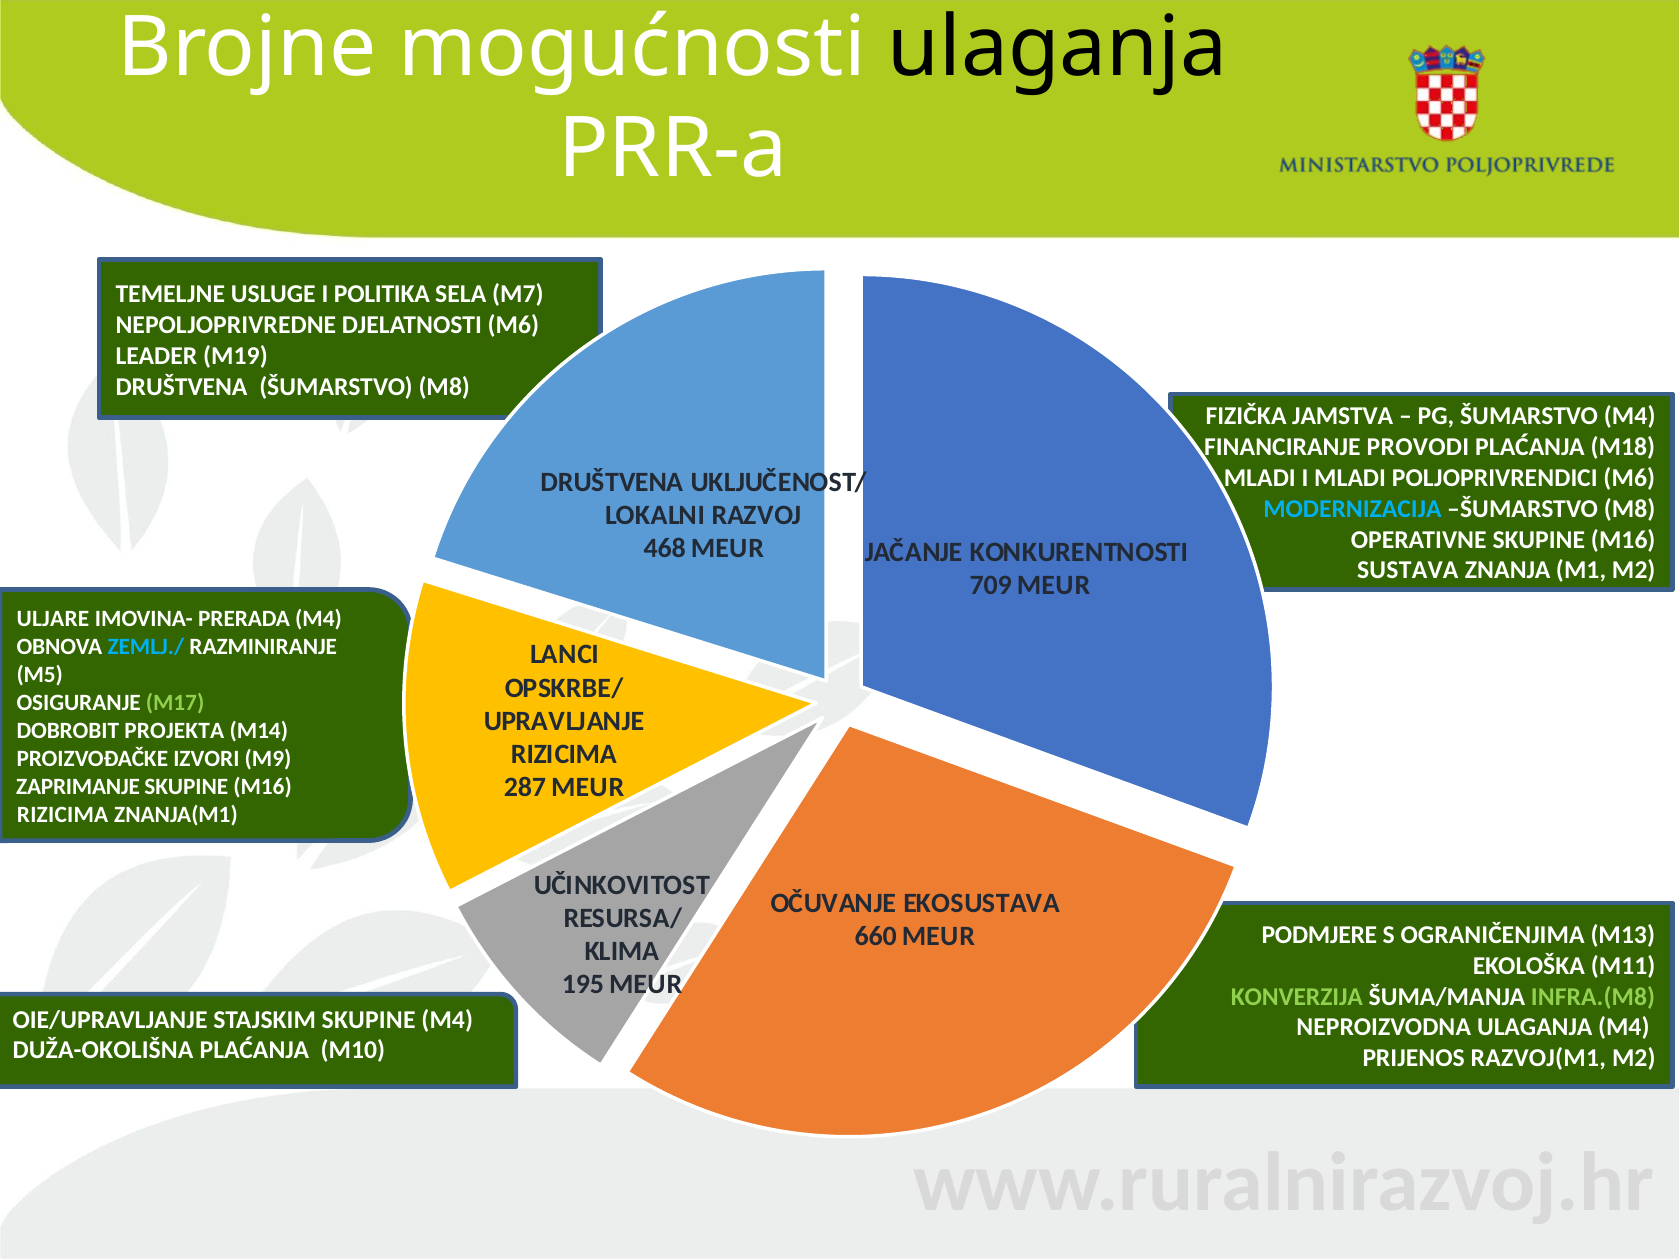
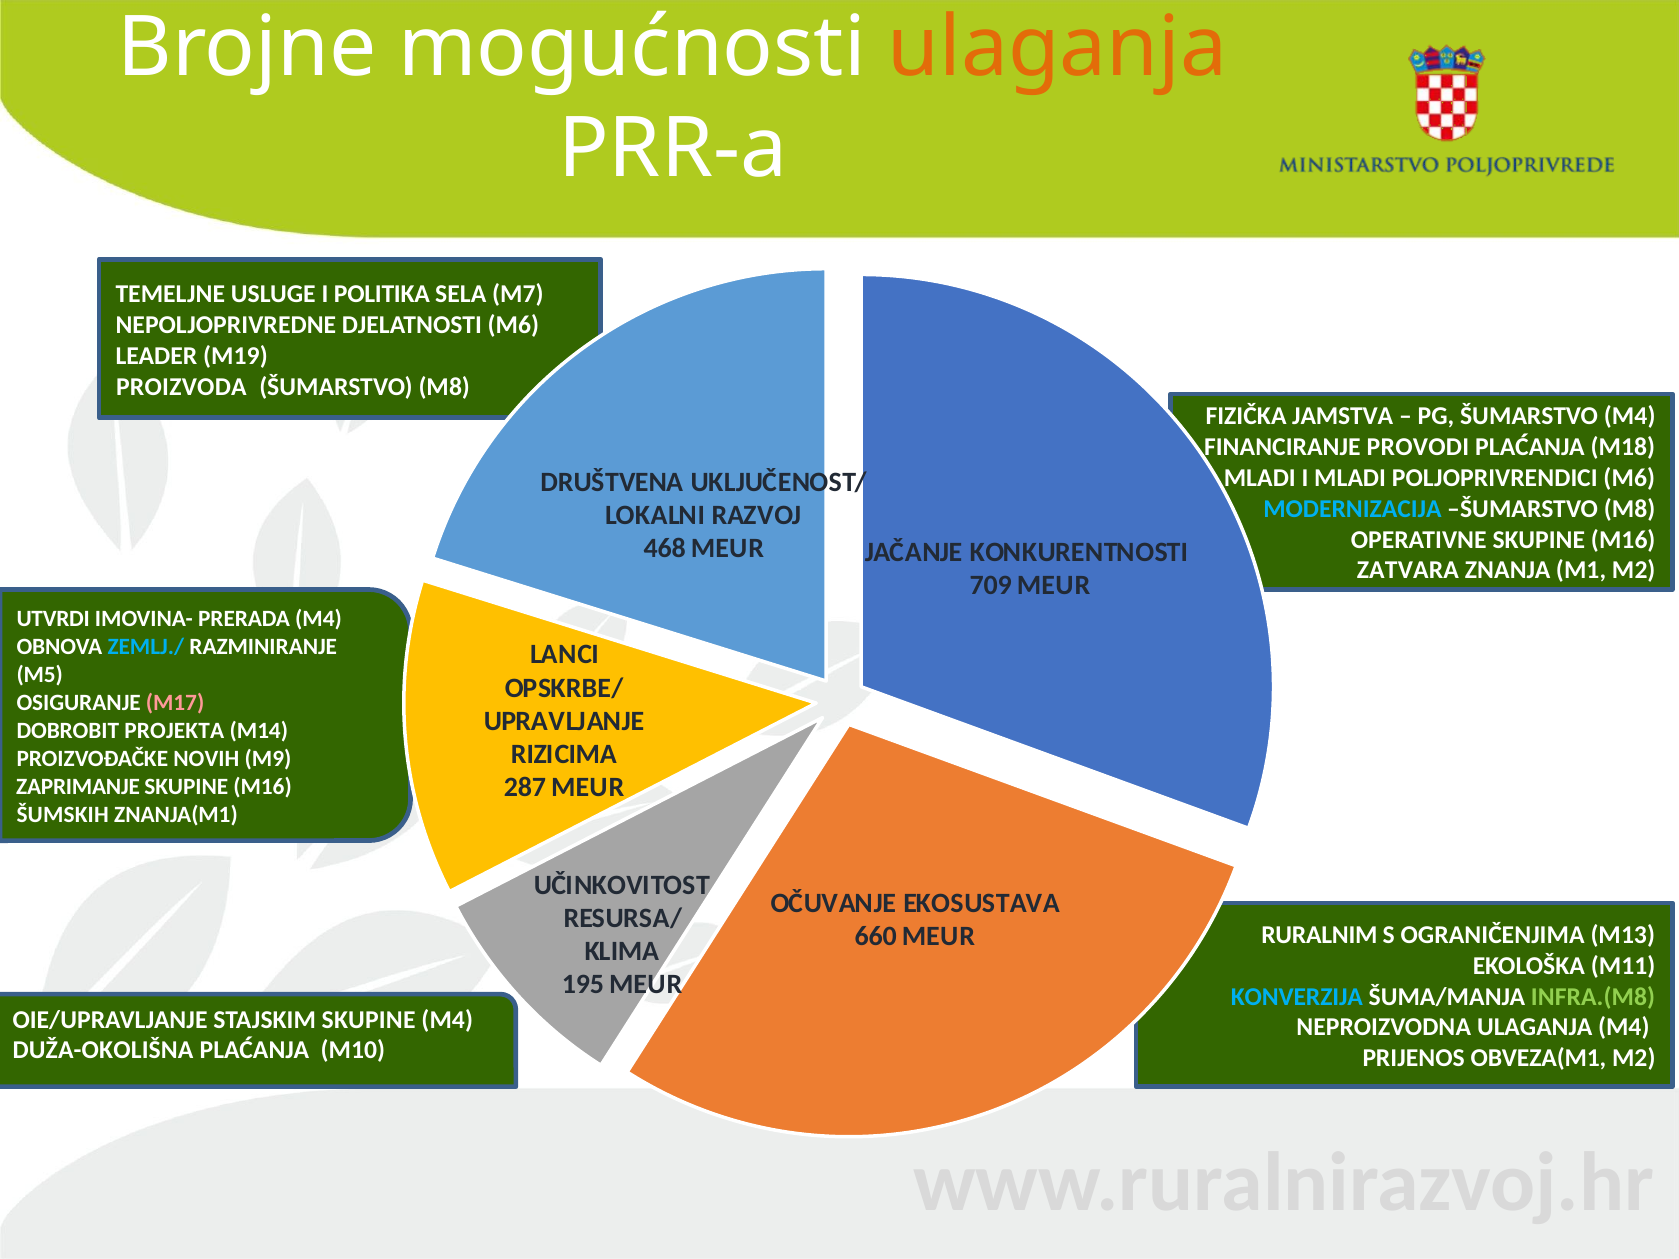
ulaganja at (1058, 48) colour: black -> orange
DRUŠTVENA at (182, 387): DRUŠTVENA -> PROIZVODA
SUSTAVA: SUSTAVA -> ZATVARA
ULJARE: ULJARE -> UTVRDI
M17 colour: light green -> pink
IZVORI: IZVORI -> NOVIH
RIZICIMA at (63, 815): RIZICIMA -> ŠUMSKIH
PODMJERE: PODMJERE -> RURALNIM
KONVERZIJA colour: light green -> light blue
RAZVOJ(M1: RAZVOJ(M1 -> OBVEZA(M1
